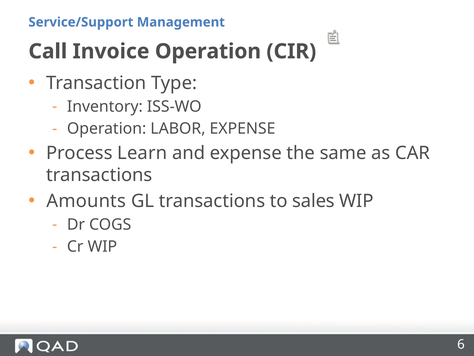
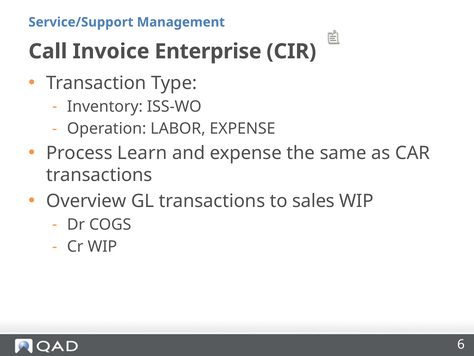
Invoice Operation: Operation -> Enterprise
Amounts: Amounts -> Overview
